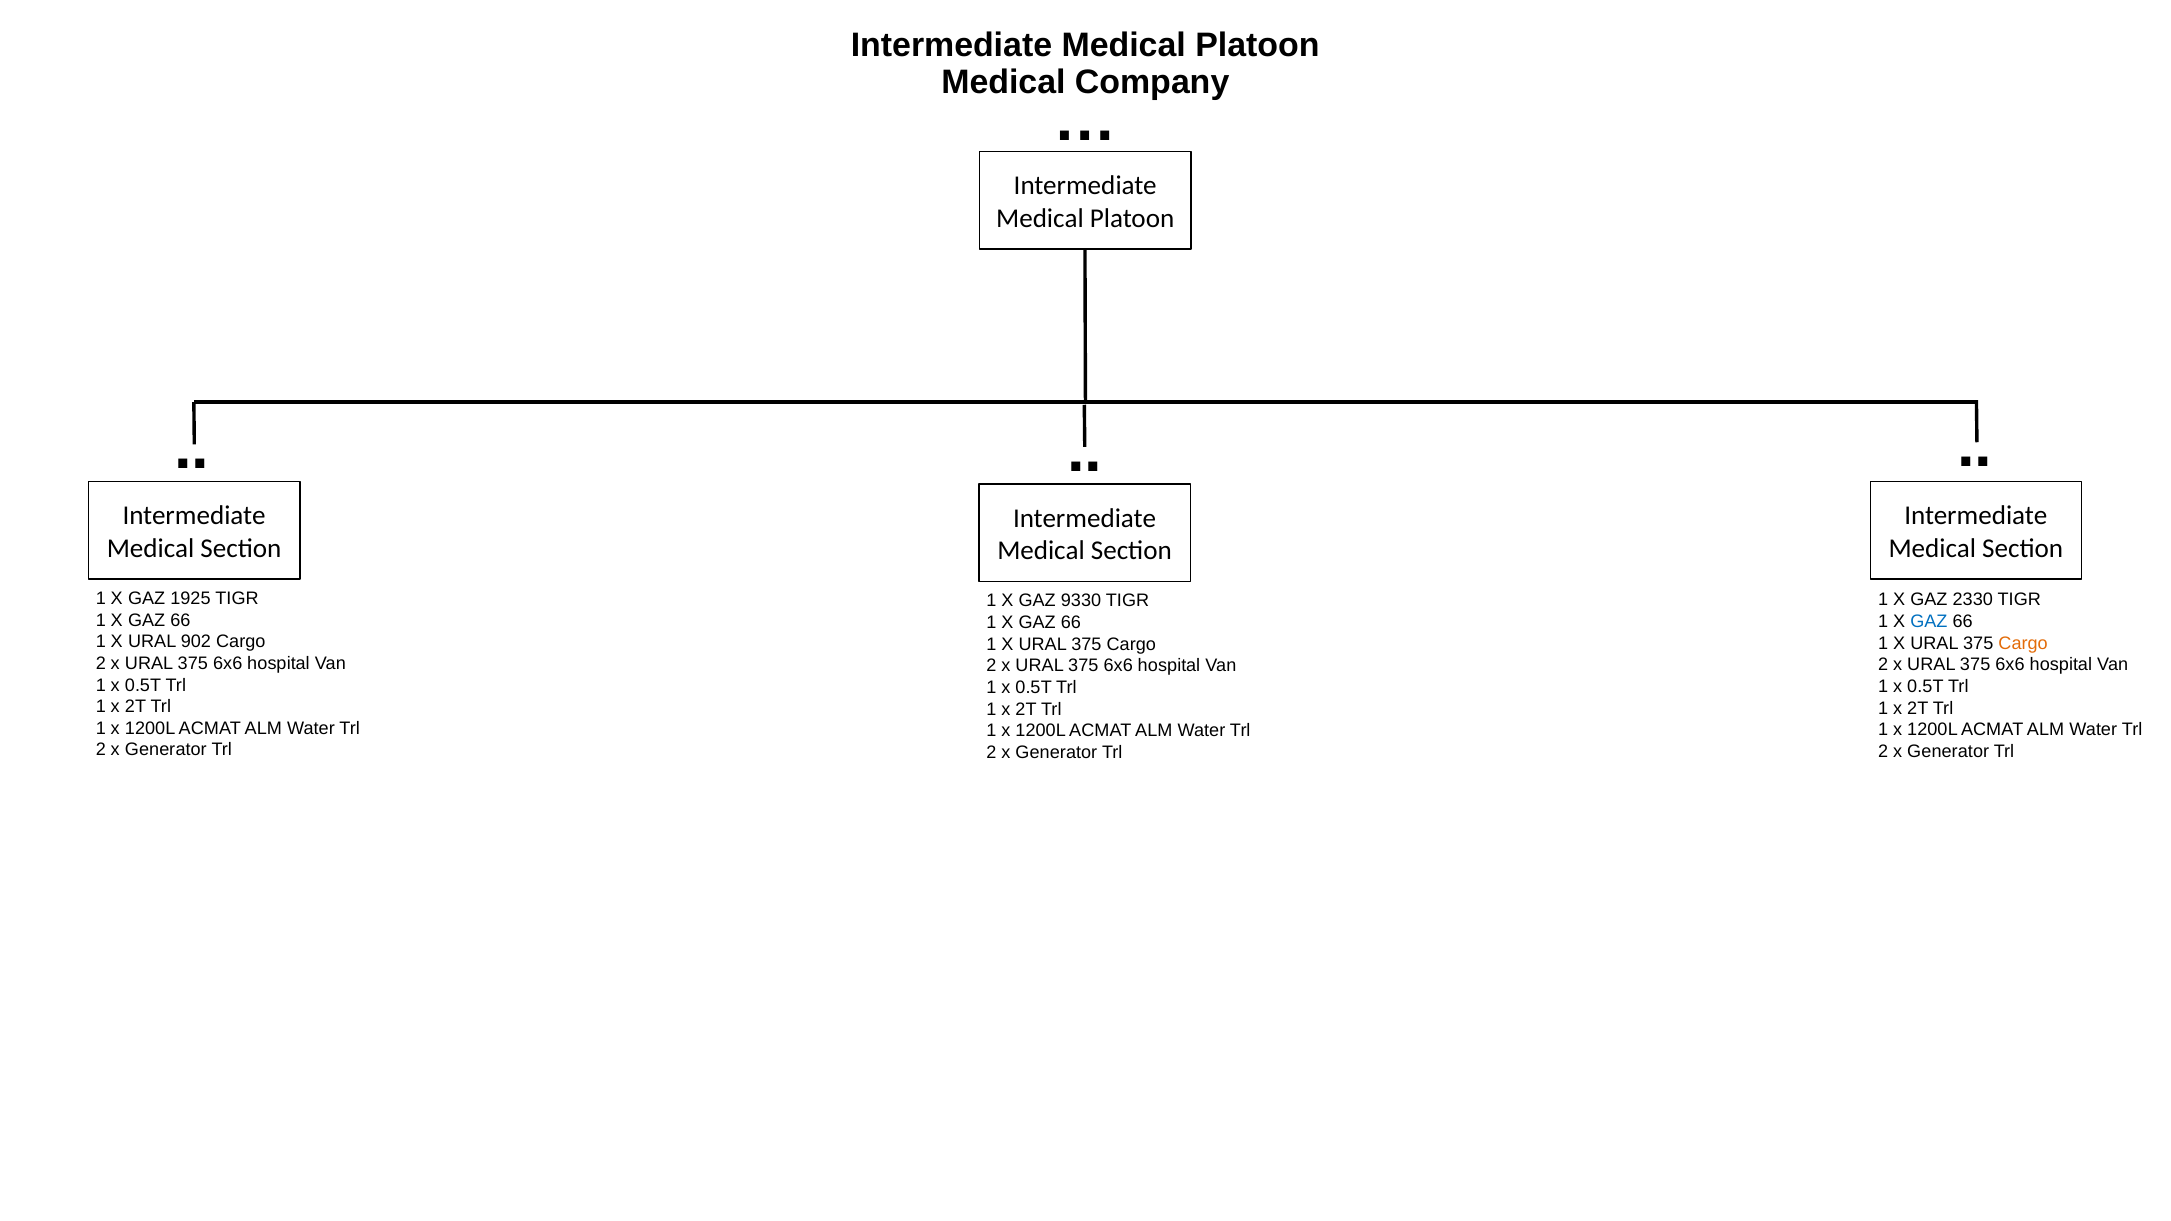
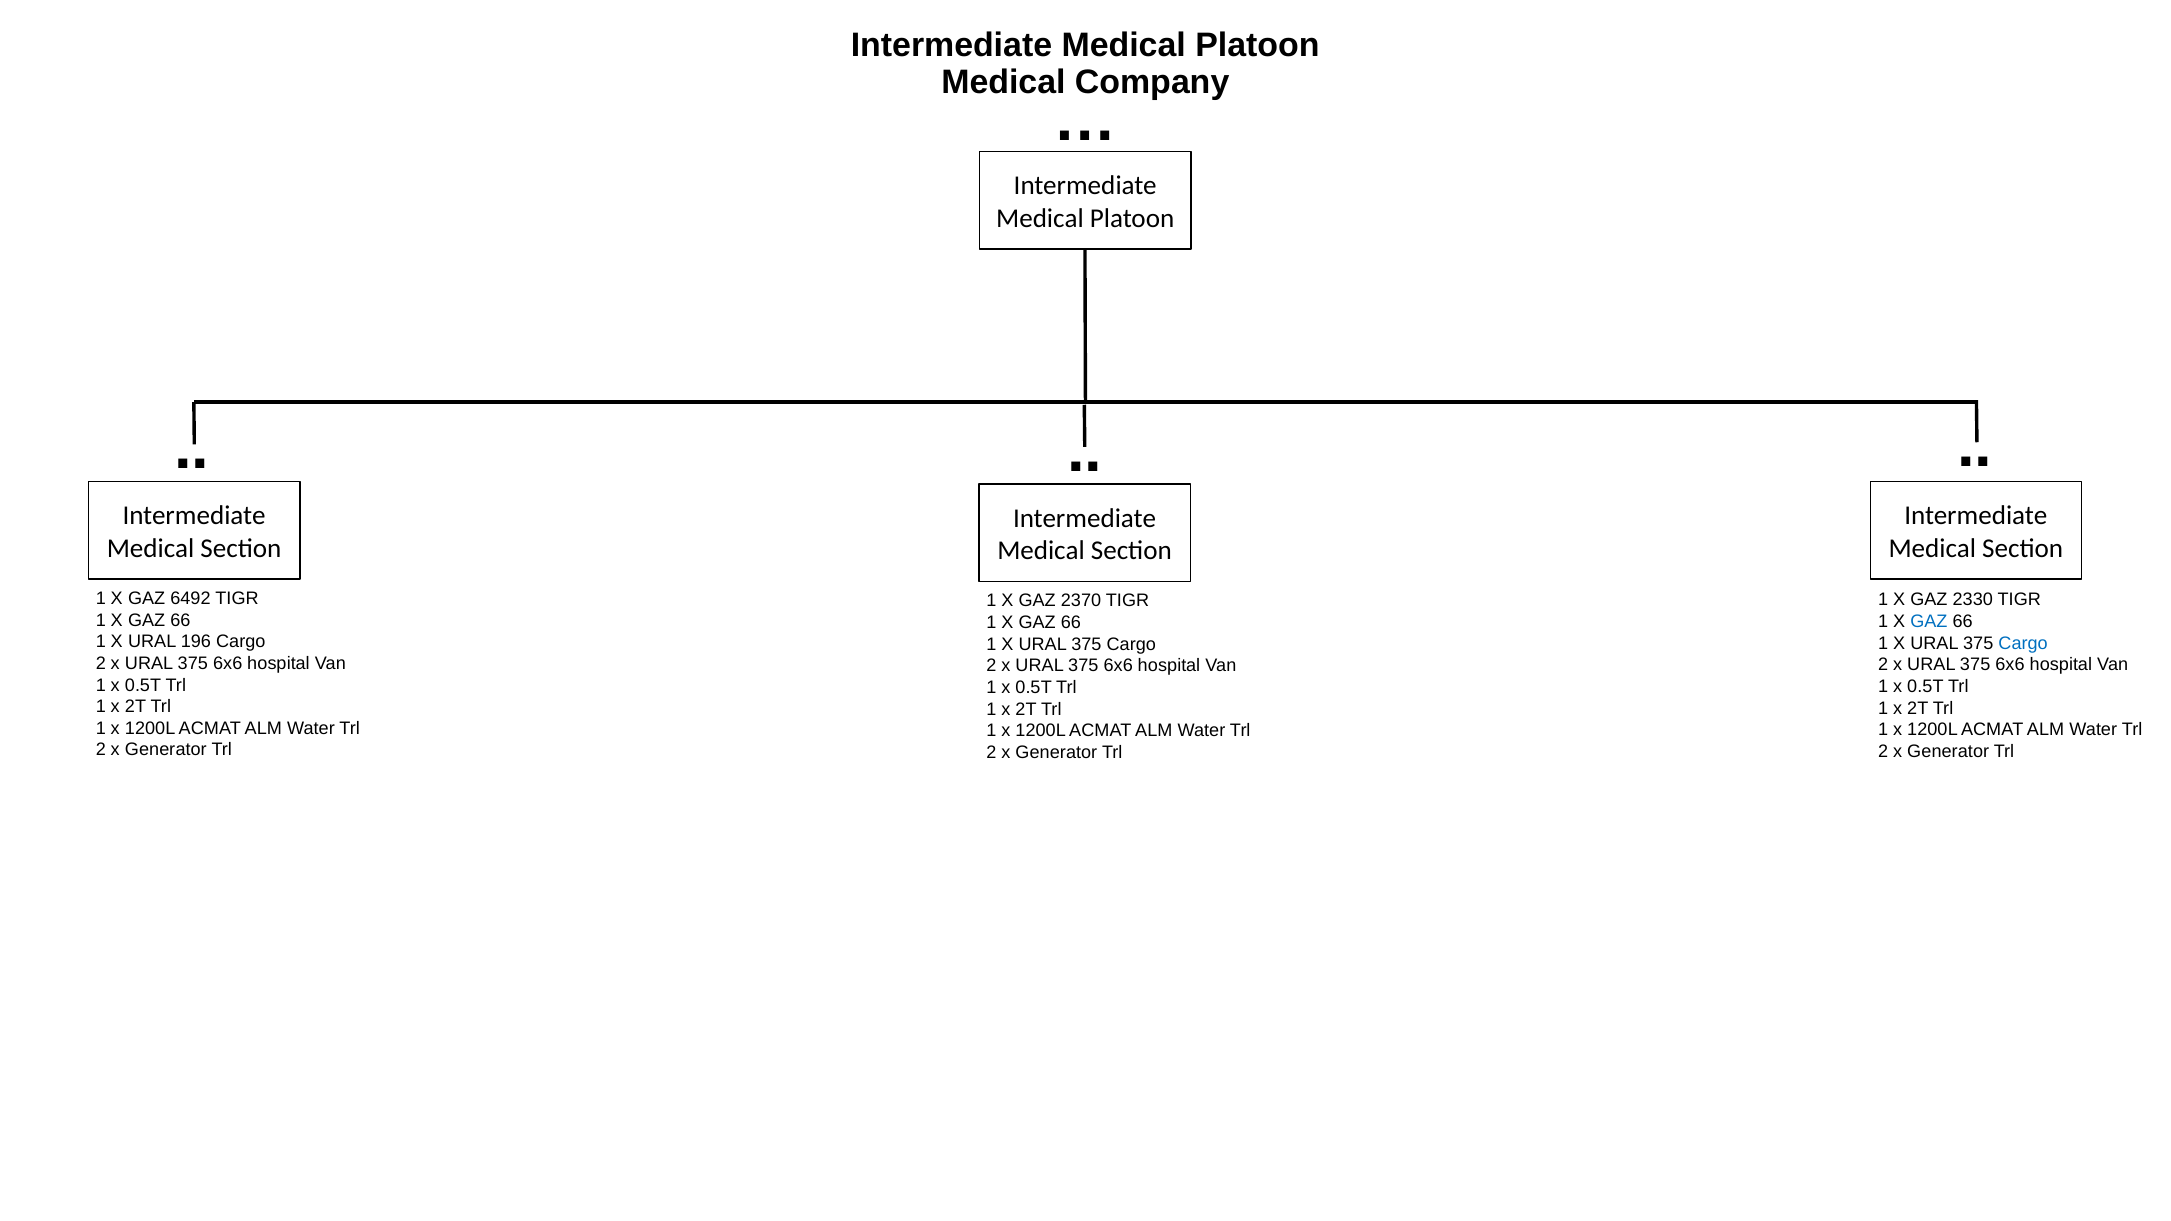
1925: 1925 -> 6492
9330: 9330 -> 2370
902: 902 -> 196
Cargo at (2023, 643) colour: orange -> blue
